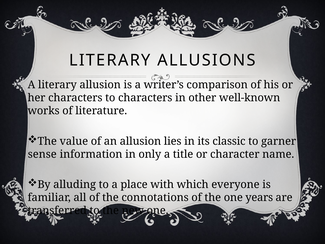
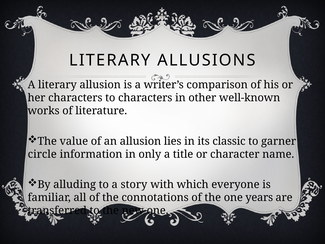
sense: sense -> circle
place: place -> story
